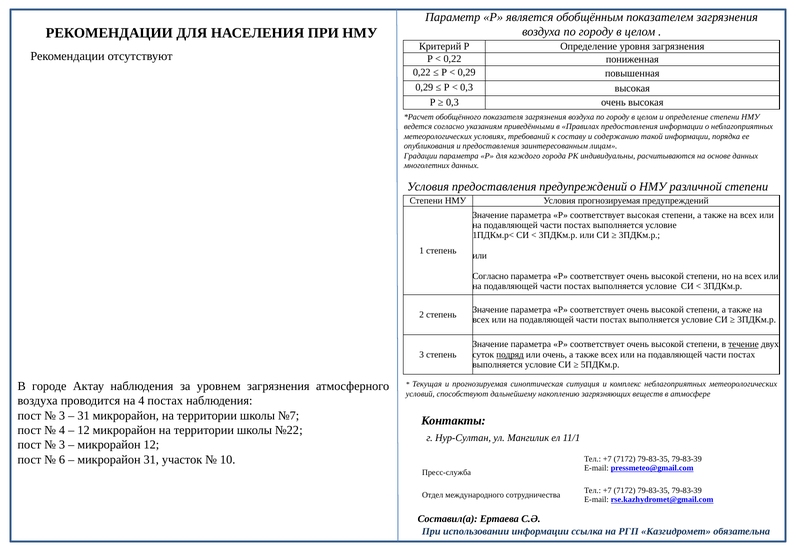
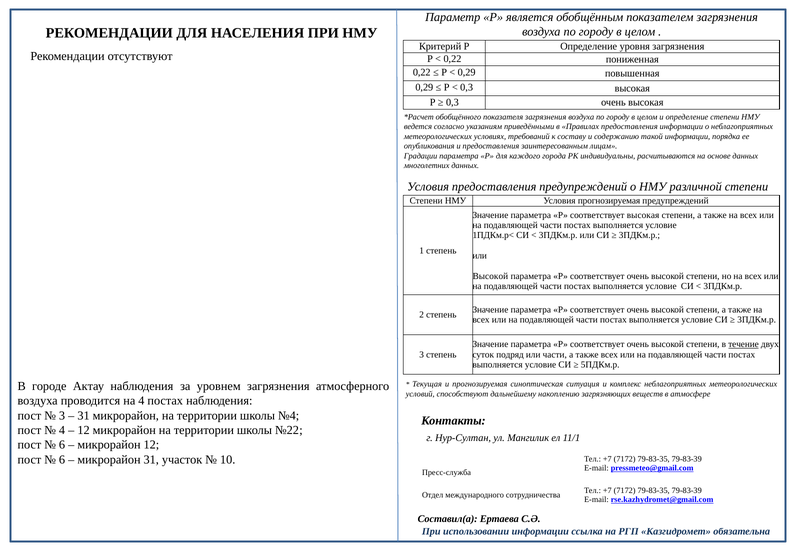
Согласно at (490, 276): Согласно -> Высокой
подряд underline: present -> none
или очень: очень -> части
№7: №7 -> №4
3 at (62, 445): 3 -> 6
